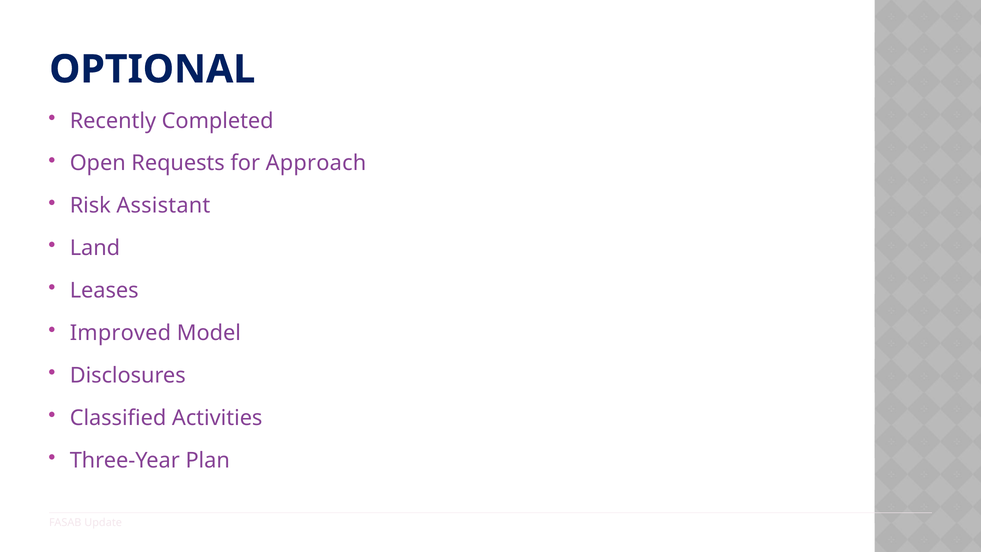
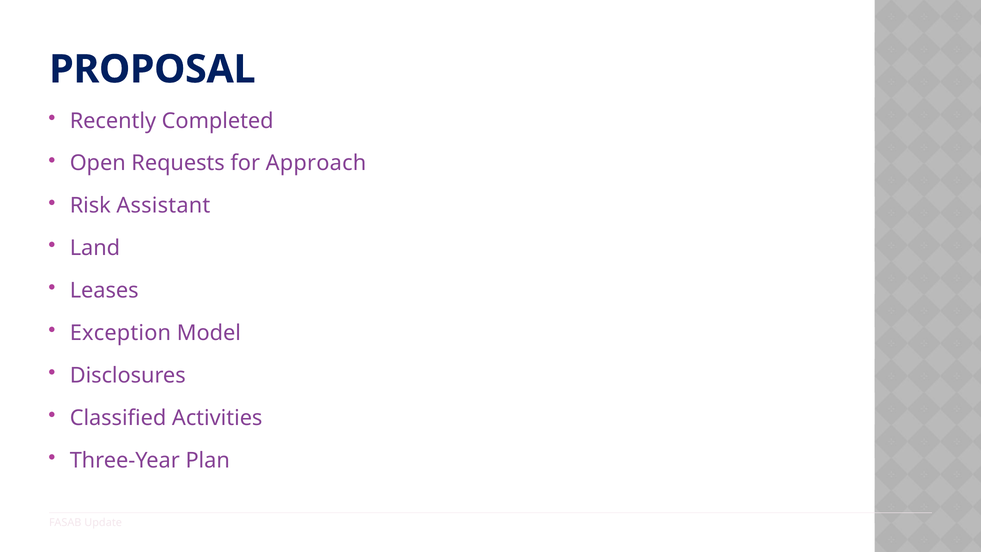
OPTIONAL: OPTIONAL -> PROPOSAL
Improved: Improved -> Exception
